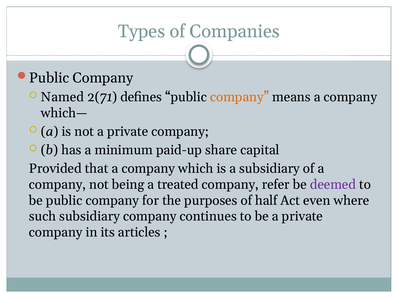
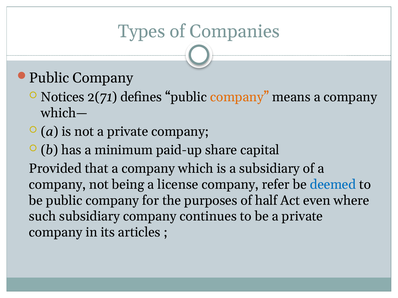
Named: Named -> Notices
treated: treated -> license
deemed colour: purple -> blue
